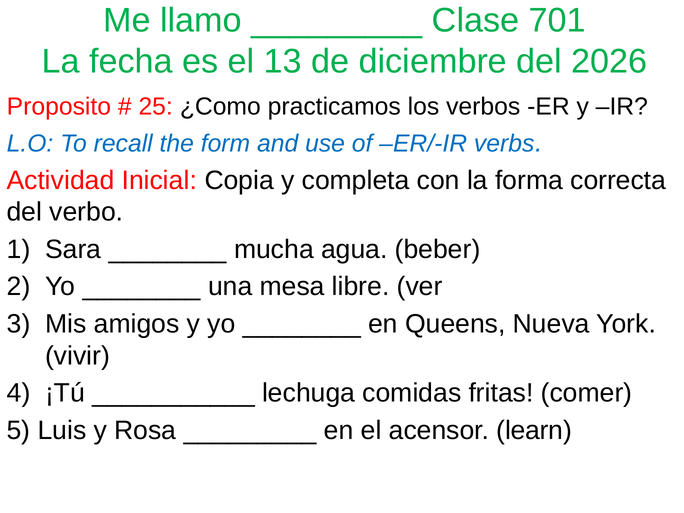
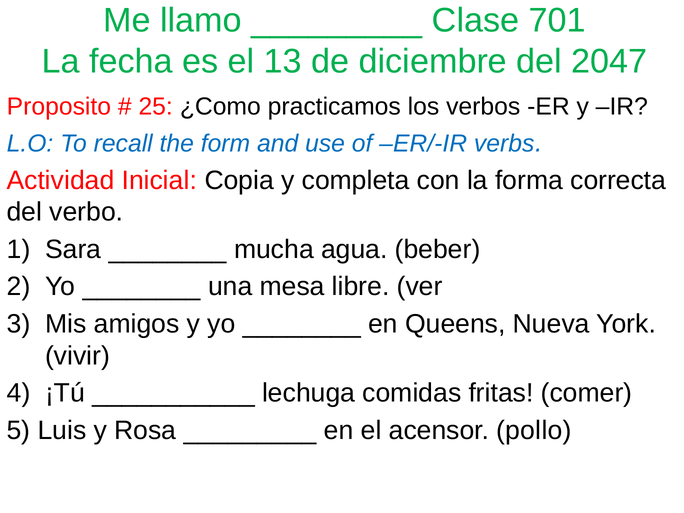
2026: 2026 -> 2047
learn: learn -> pollo
